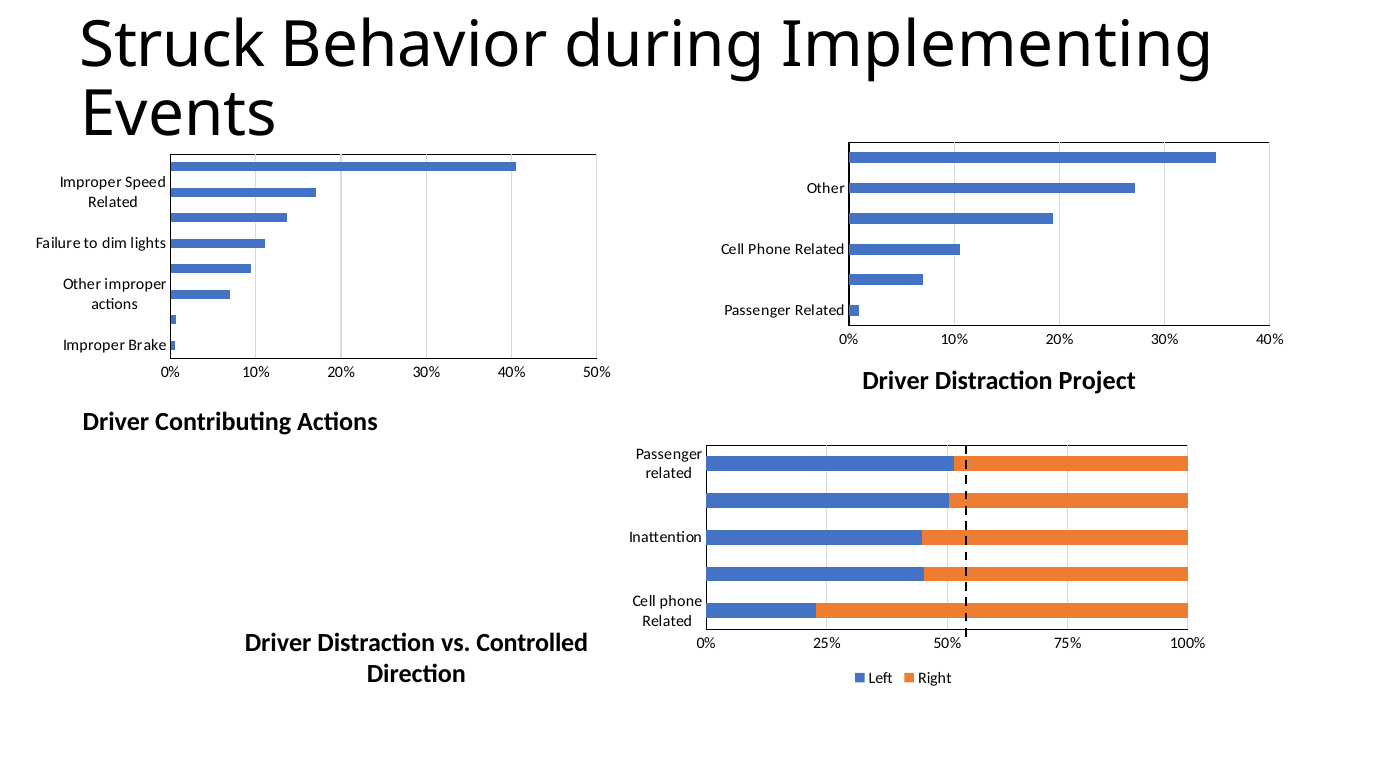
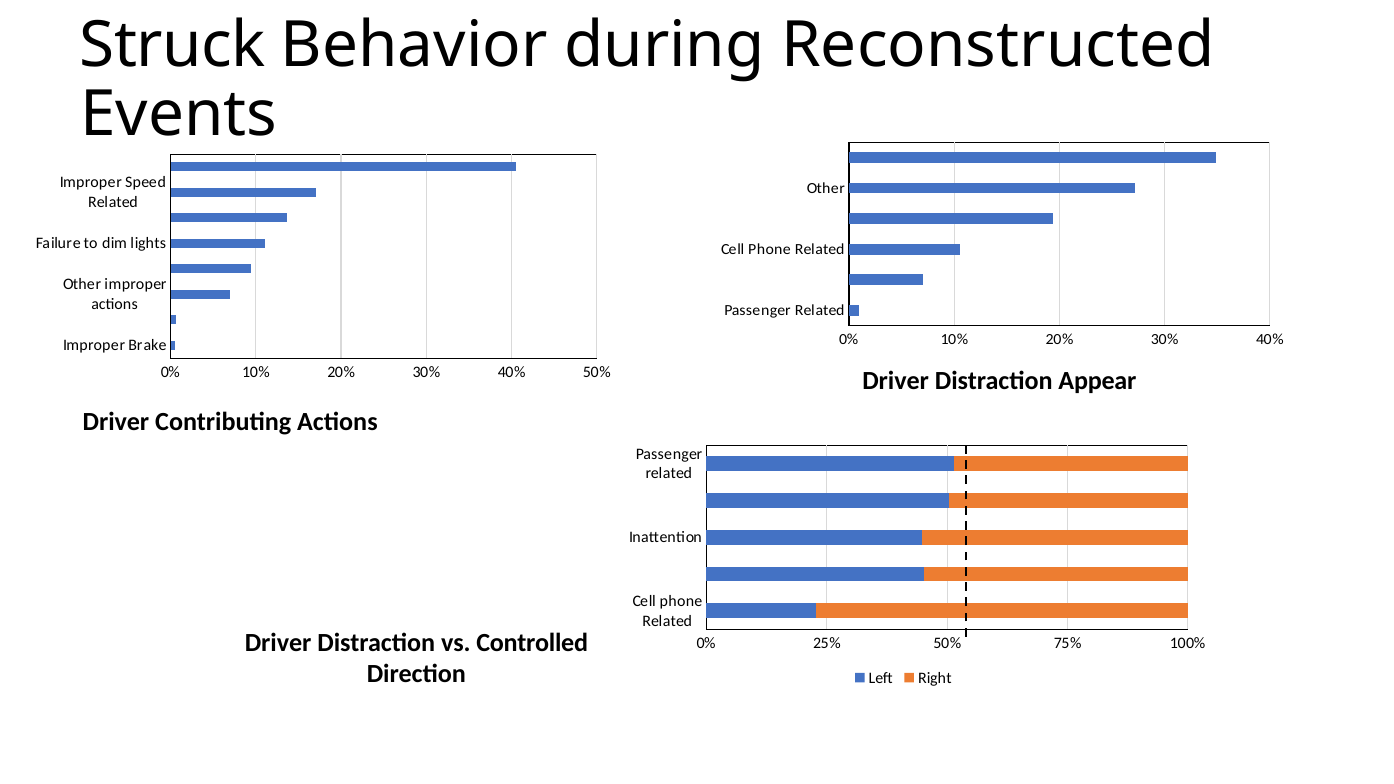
Implementing: Implementing -> Reconstructed
Project: Project -> Appear
